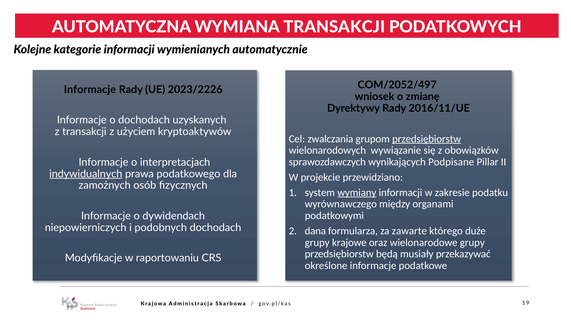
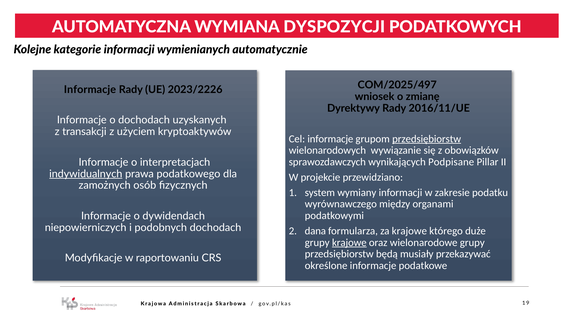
WYMIANA TRANSAKCJI: TRANSAKCJI -> DYSPOZYCJI
COM/2052/497: COM/2052/497 -> COM/2025/497
Cel zwalczania: zwalczania -> informacje
wymiany underline: present -> none
za zawarte: zawarte -> krajowe
krajowe at (349, 243) underline: none -> present
